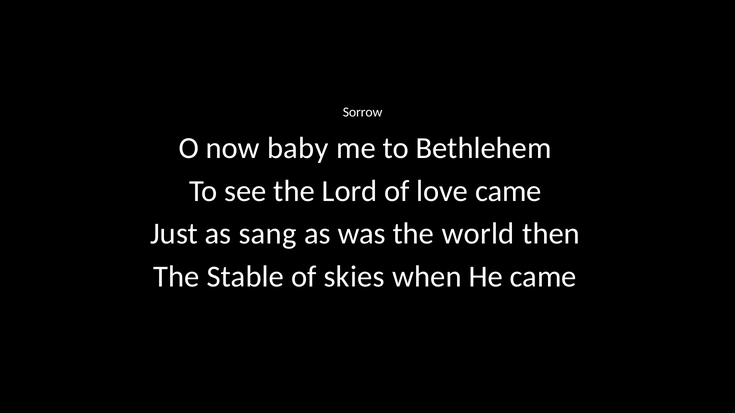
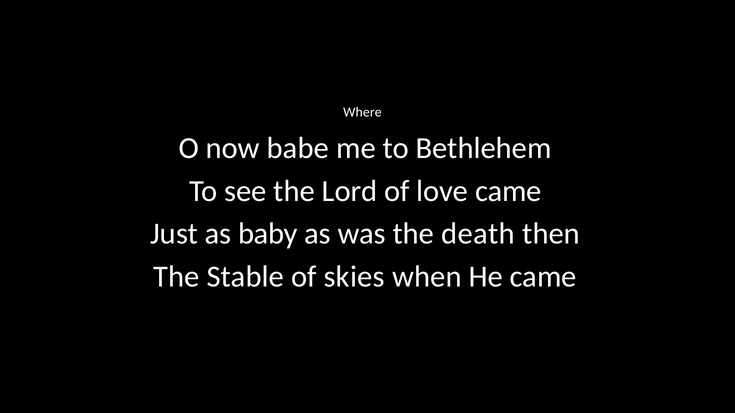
Sorrow: Sorrow -> Where
baby: baby -> babe
sang: sang -> baby
world: world -> death
